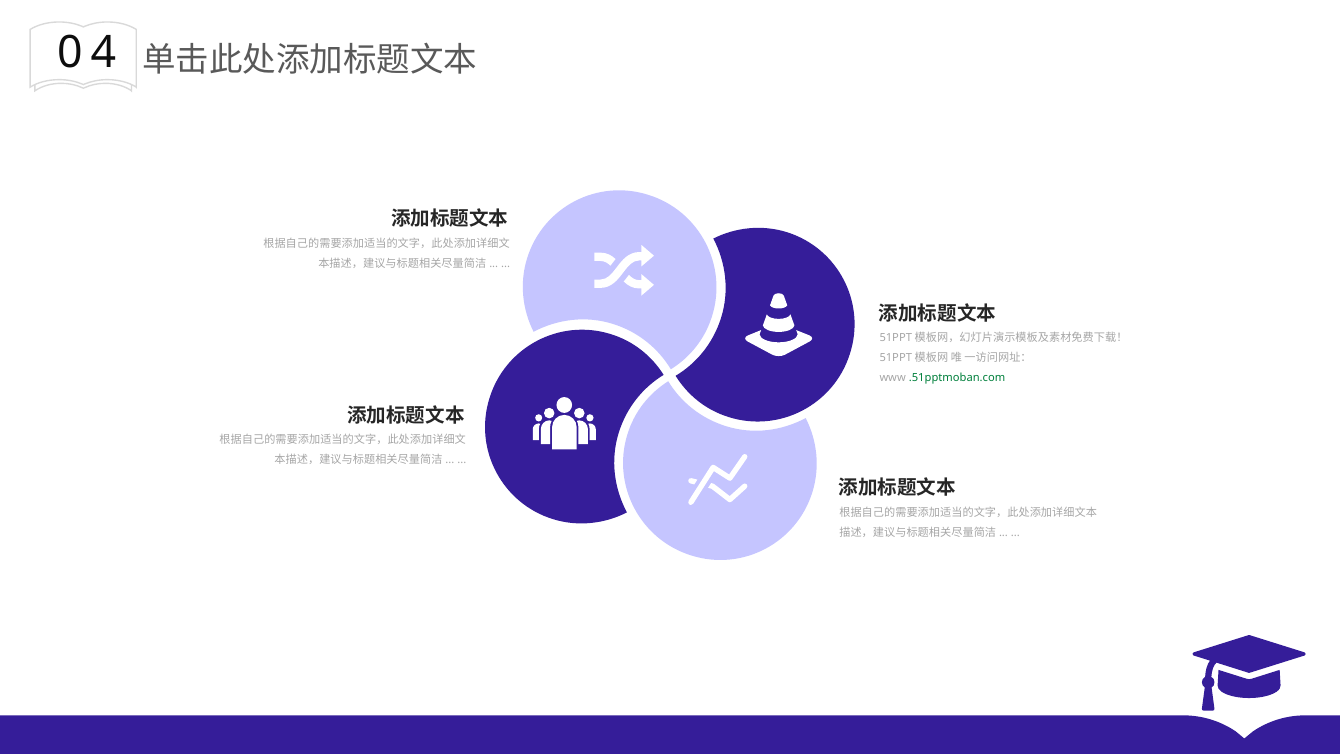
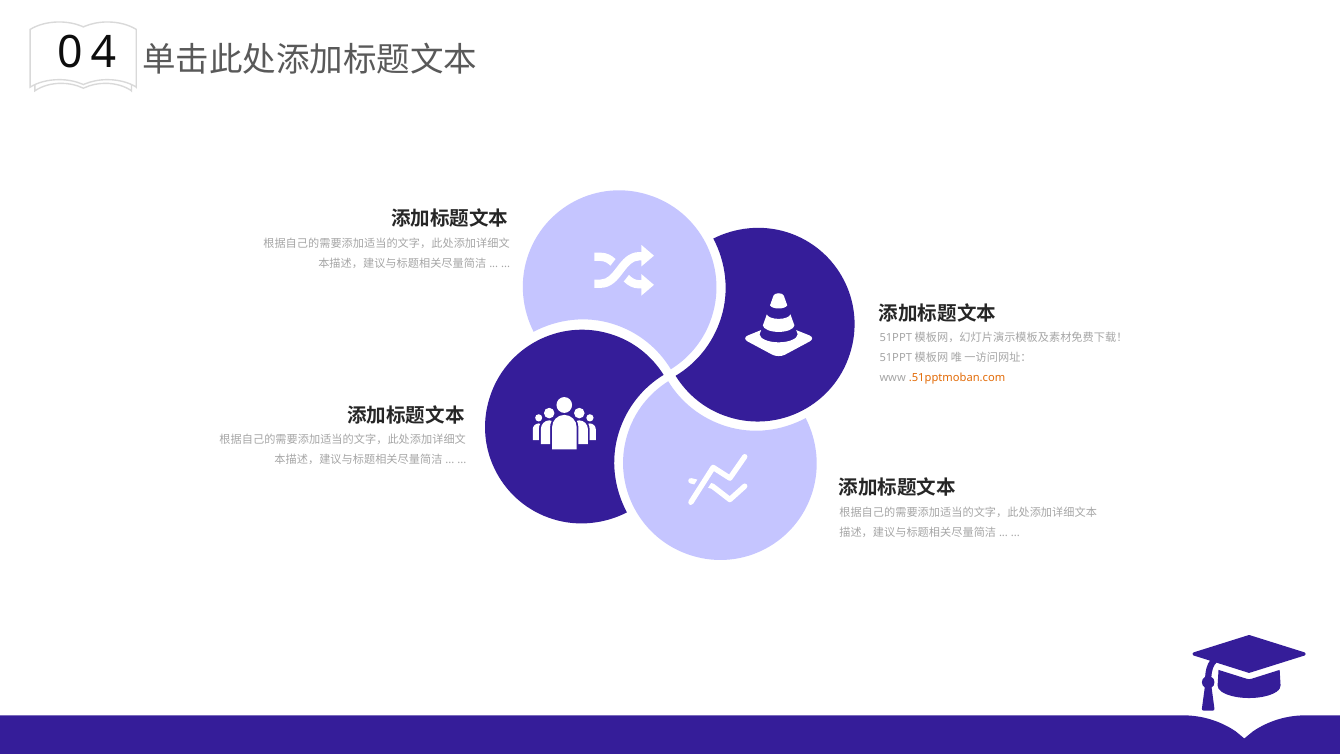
.51pptmoban.com colour: green -> orange
